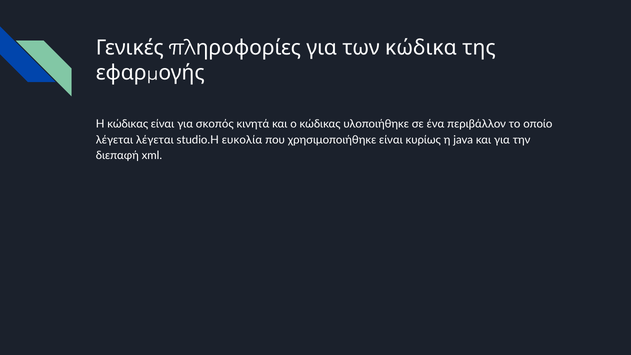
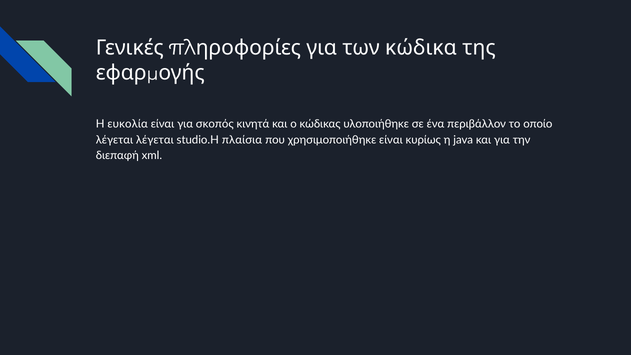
Η κώδικας: κώδικας -> ευκολία
ευκολία: ευκολία -> πλαίσια
